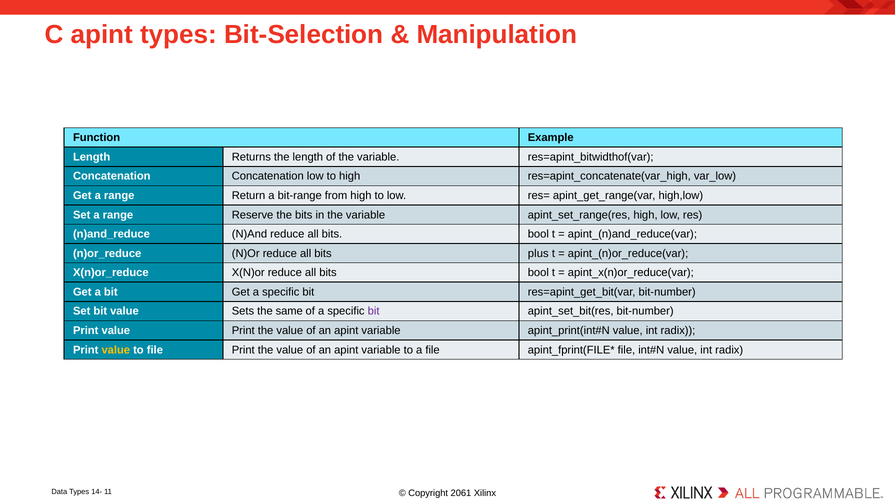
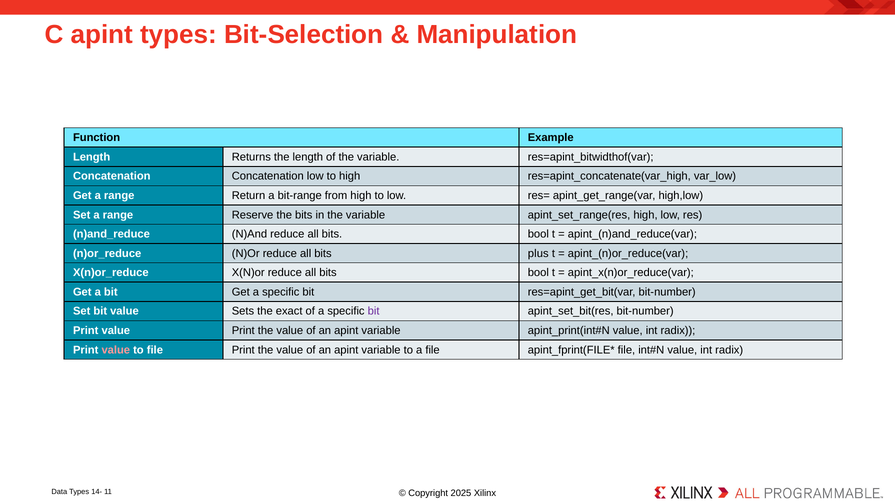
same: same -> exact
value at (116, 350) colour: yellow -> pink
2061: 2061 -> 2025
